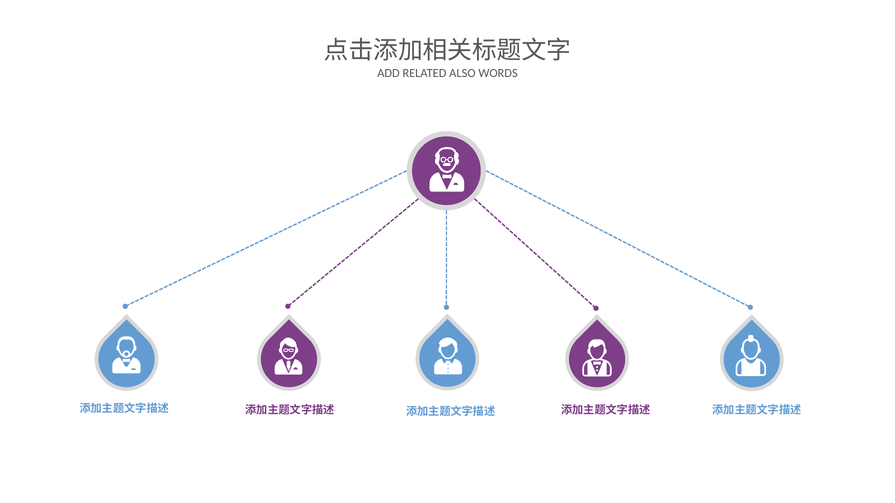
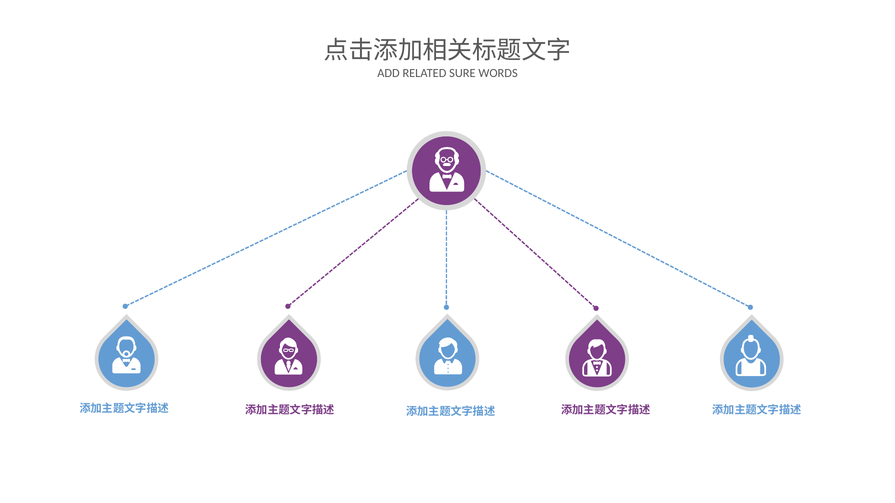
ALSO: ALSO -> SURE
